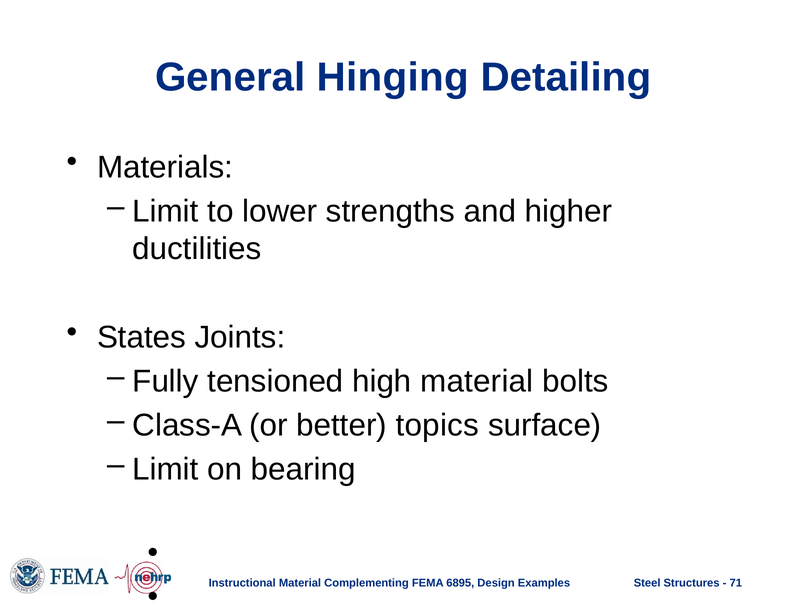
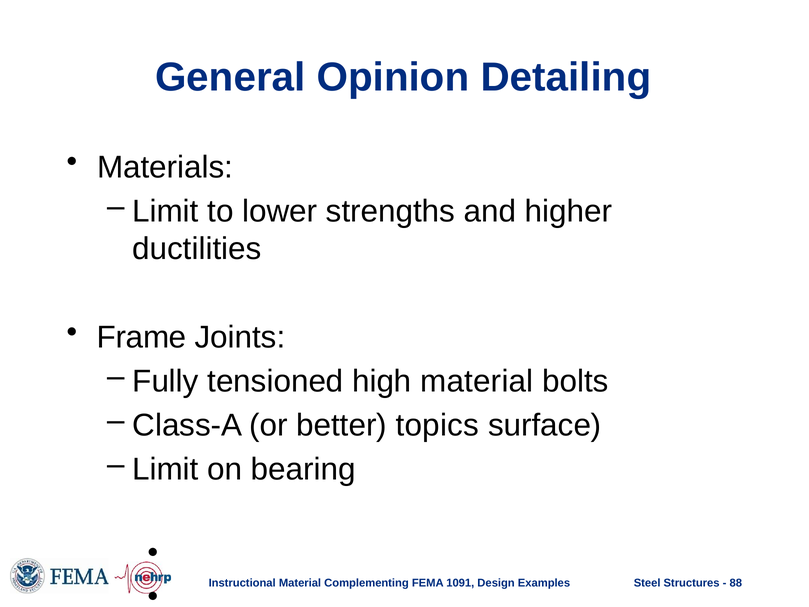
Hinging: Hinging -> Opinion
States: States -> Frame
6895: 6895 -> 1091
71: 71 -> 88
